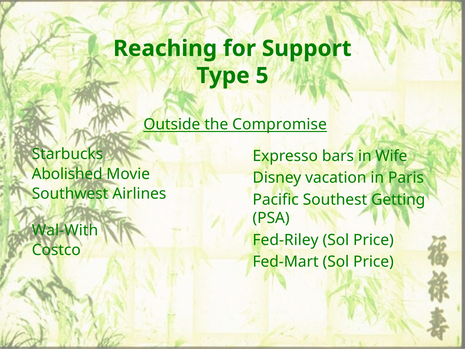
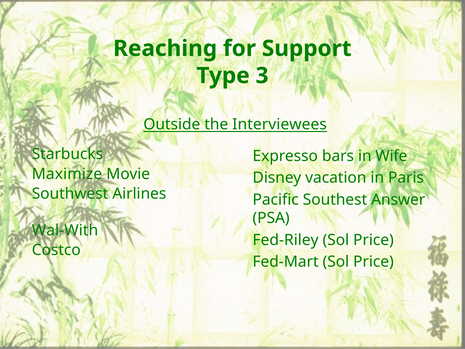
5: 5 -> 3
Compromise: Compromise -> Interviewees
Abolished: Abolished -> Maximize
Getting: Getting -> Answer
